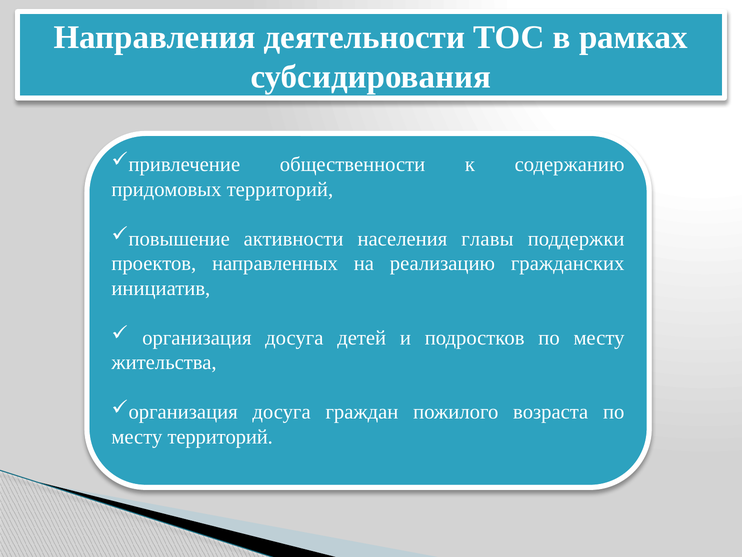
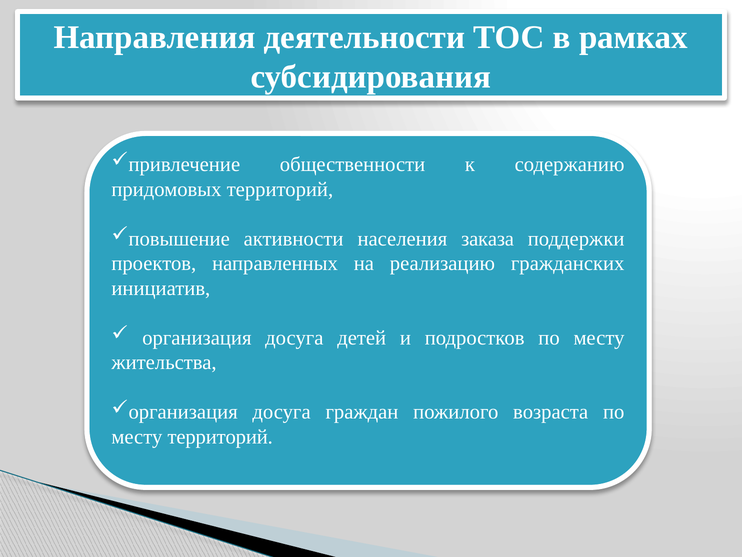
главы: главы -> заказа
